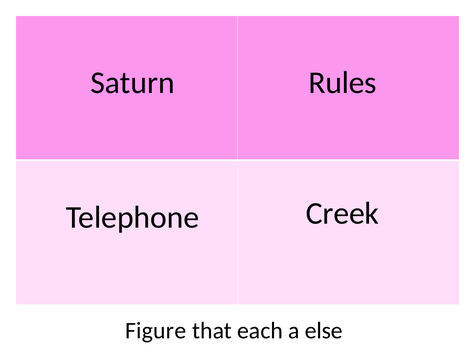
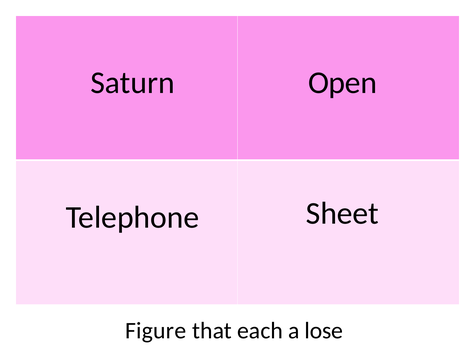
Rules: Rules -> Open
Creek: Creek -> Sheet
else: else -> lose
